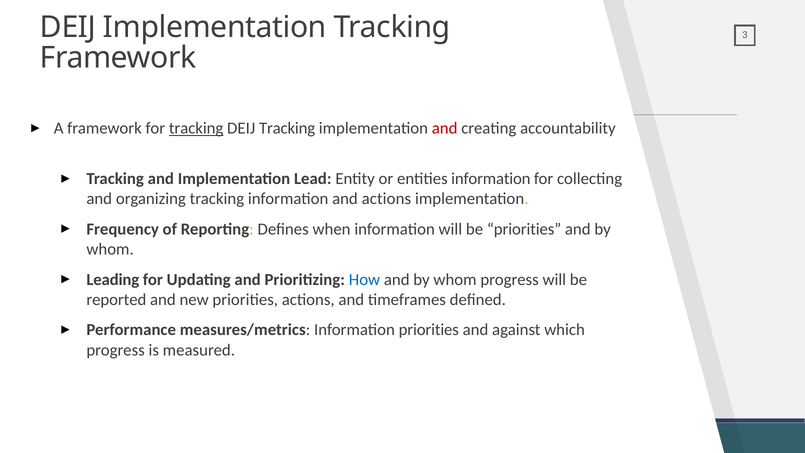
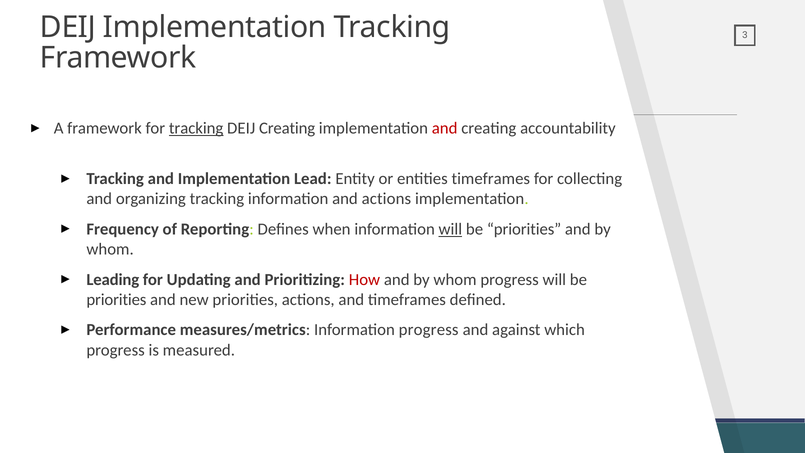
DEIJ Tracking: Tracking -> Creating
entities information: information -> timeframes
will at (450, 229) underline: none -> present
How colour: blue -> red
reported at (116, 299): reported -> priorities
Information priorities: priorities -> progress
